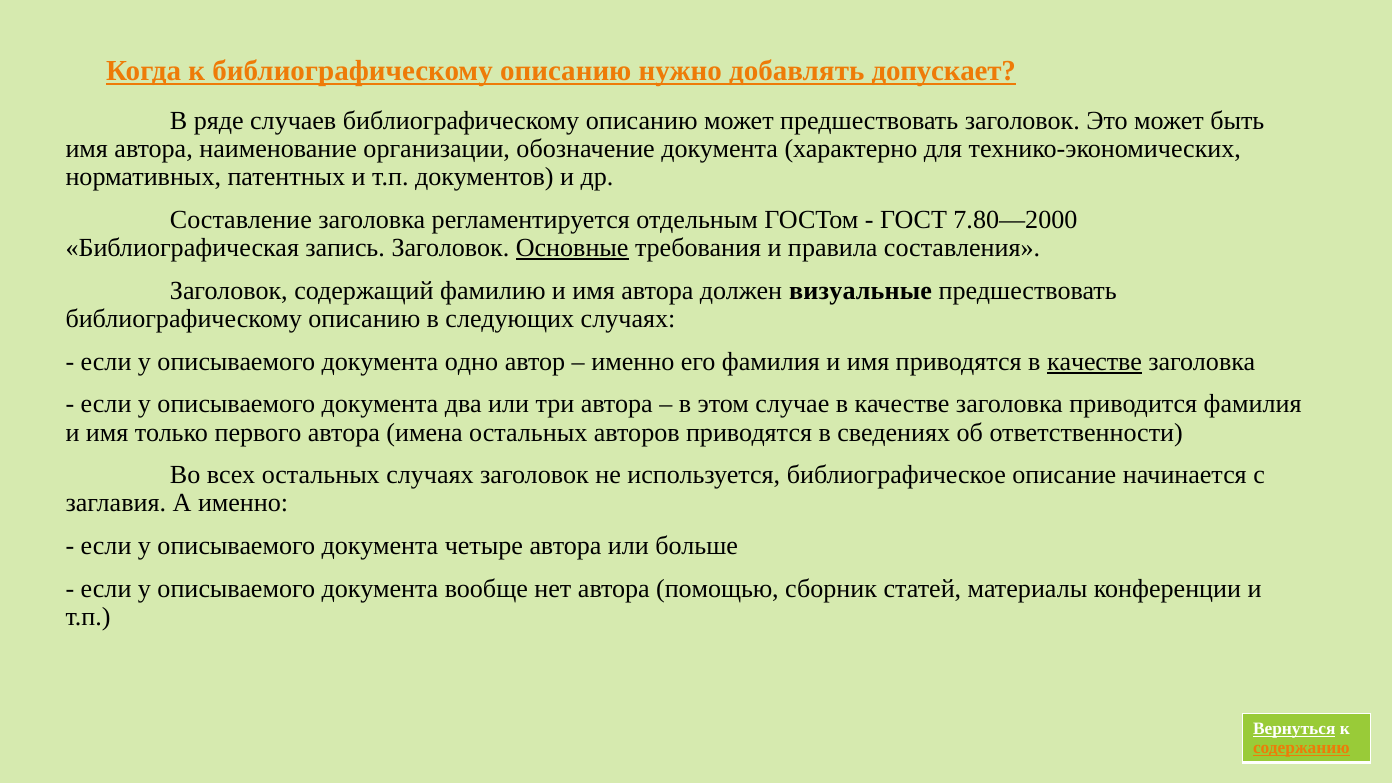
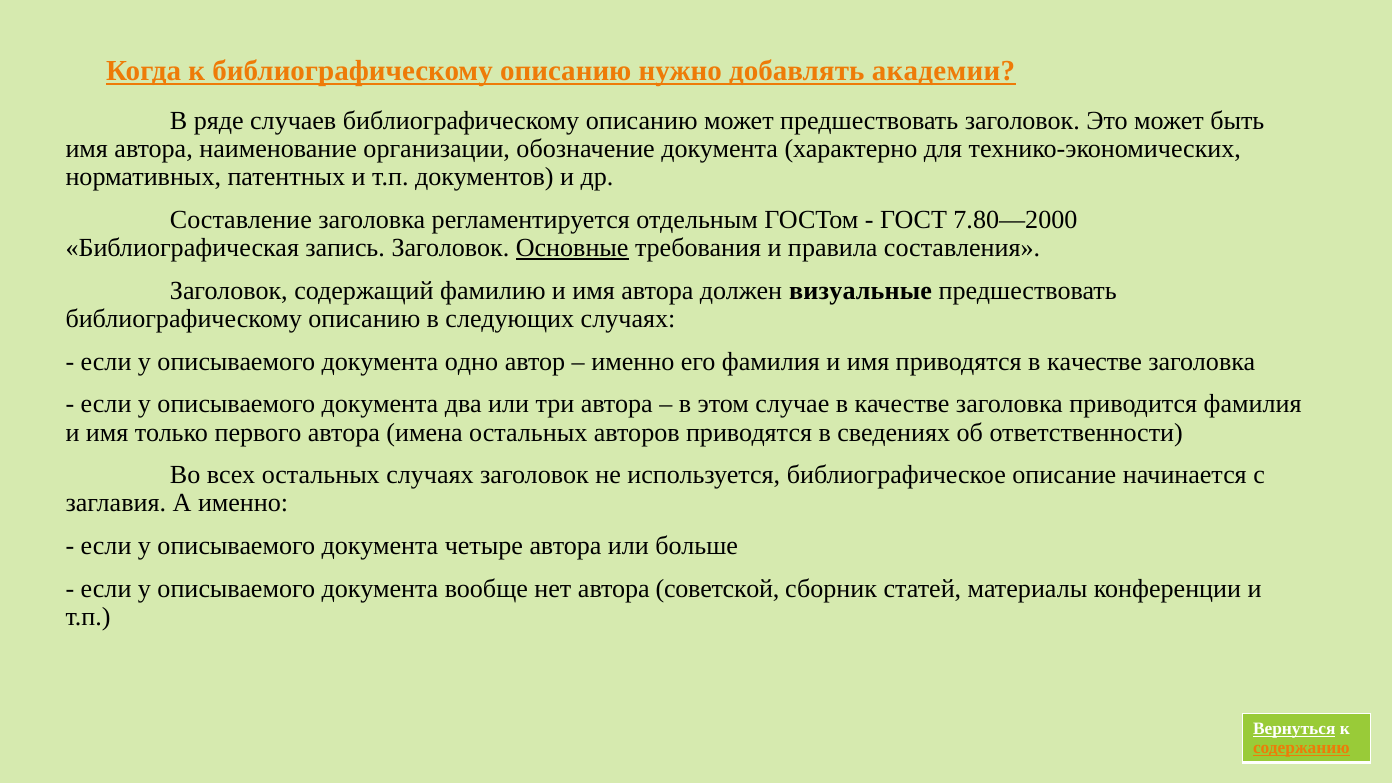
допускает: допускает -> академии
качестве at (1095, 362) underline: present -> none
помощью: помощью -> советской
